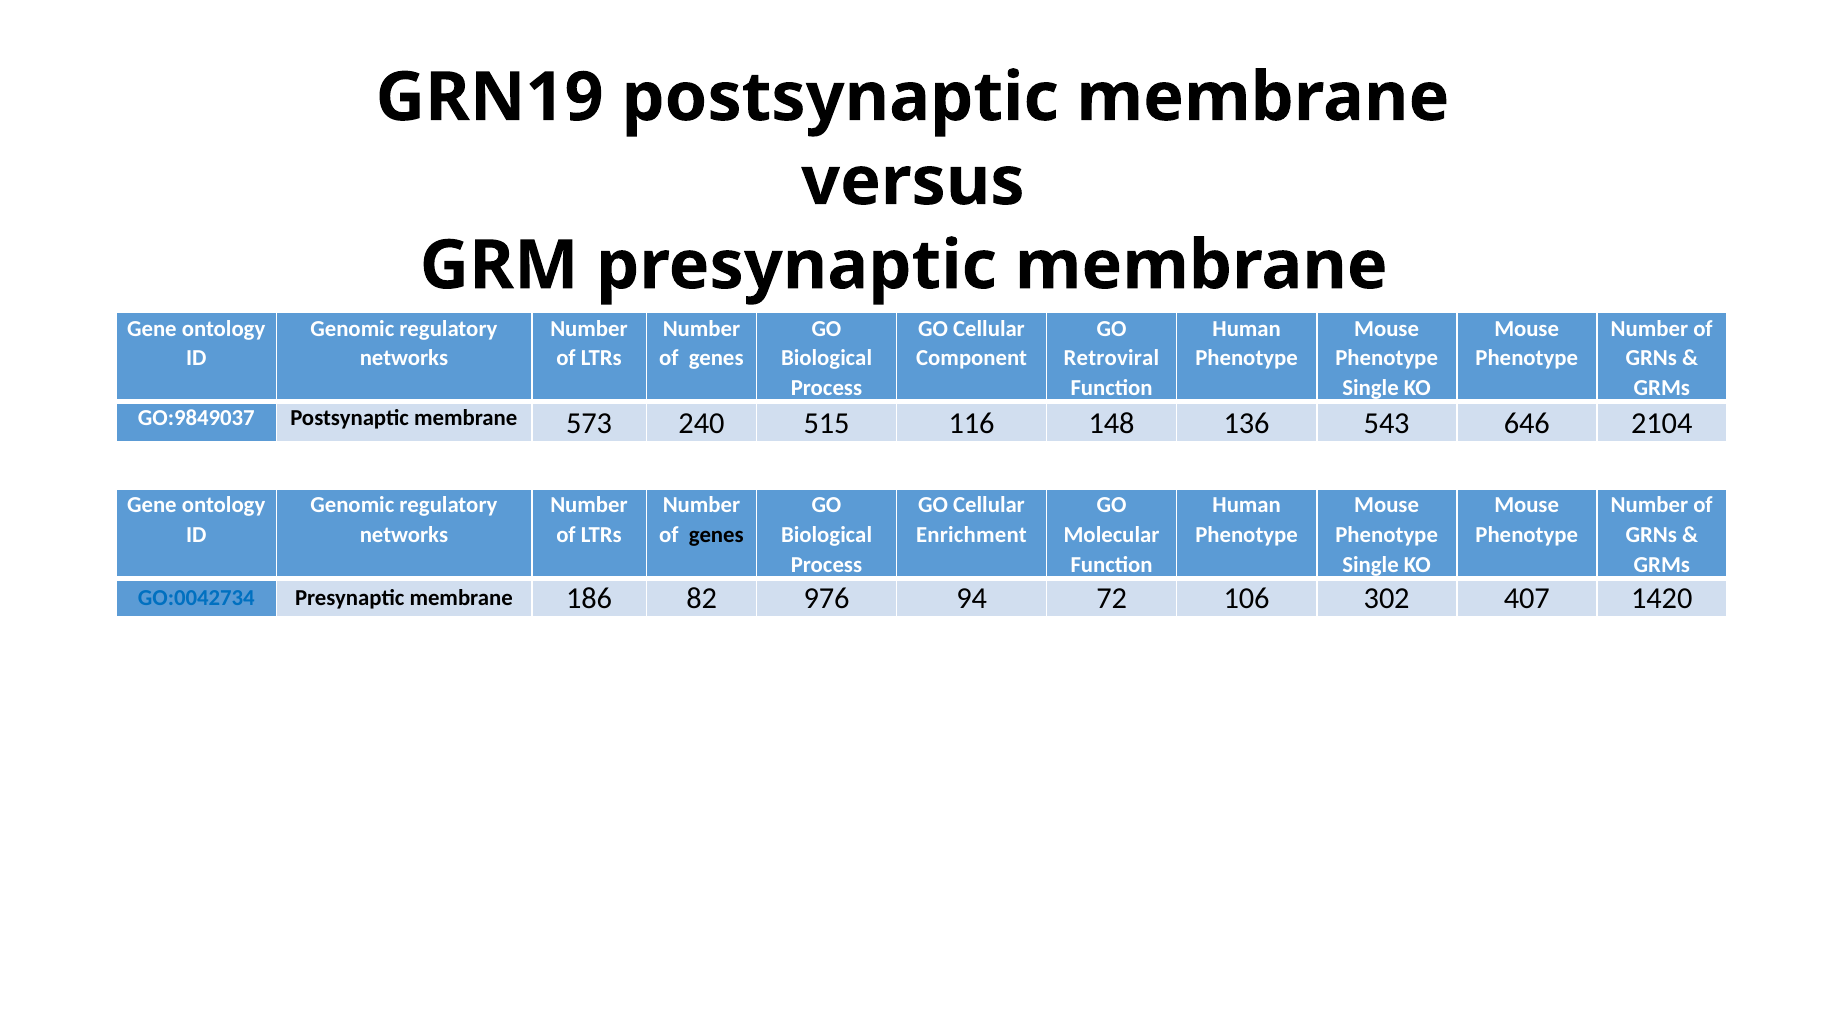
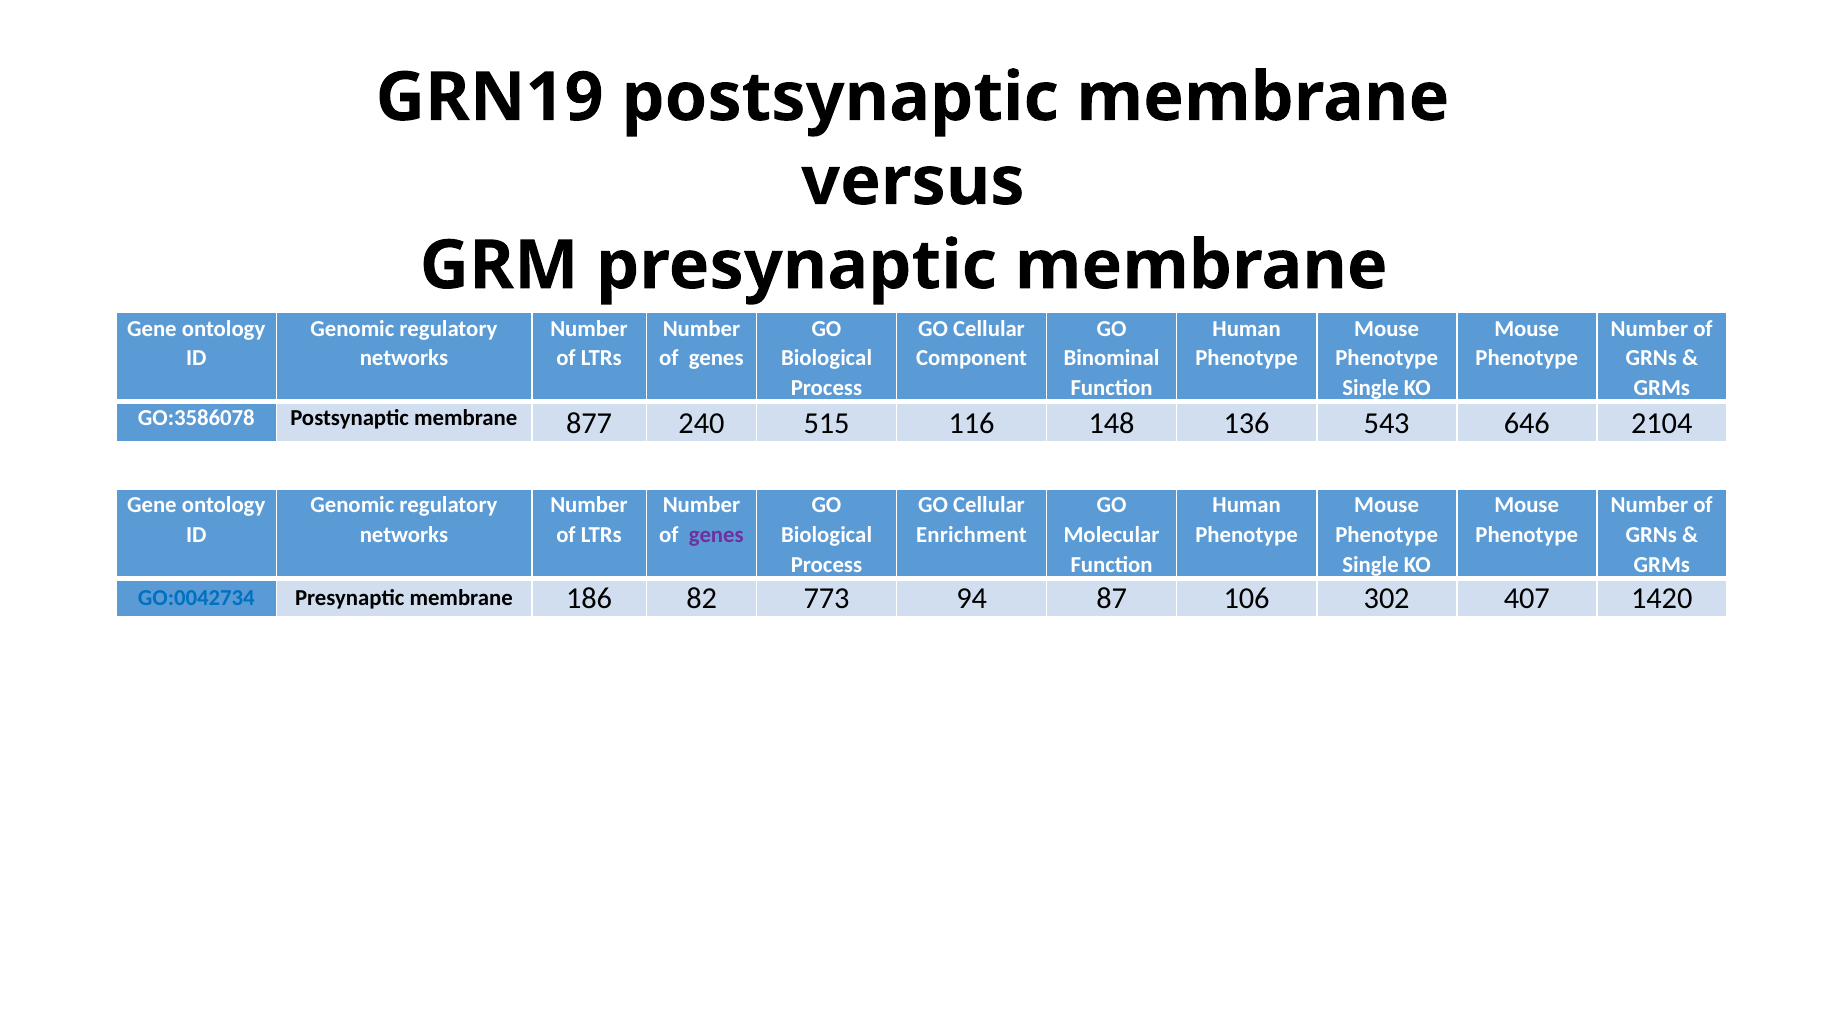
Retroviral: Retroviral -> Binominal
GO:9849037: GO:9849037 -> GO:3586078
573: 573 -> 877
genes at (716, 535) colour: black -> purple
976: 976 -> 773
72: 72 -> 87
